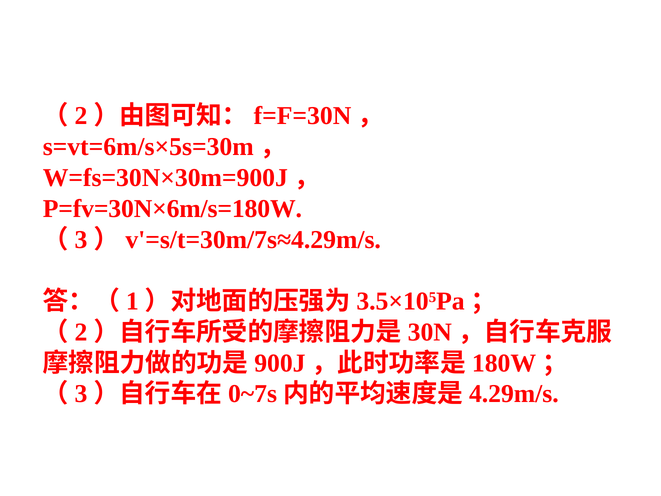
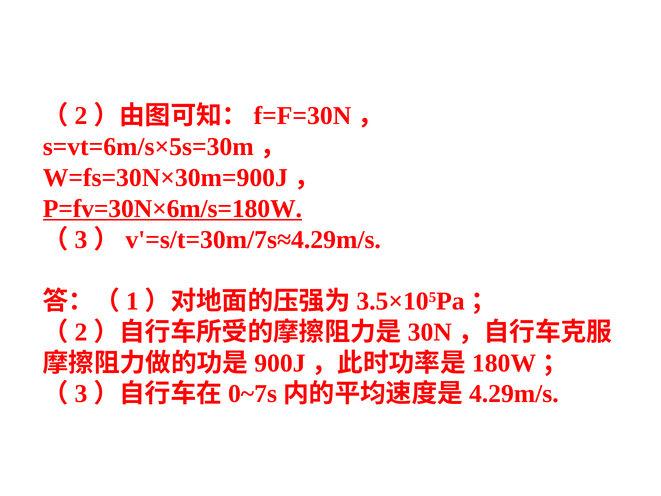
P=fv=30N×6m/s=180W underline: none -> present
